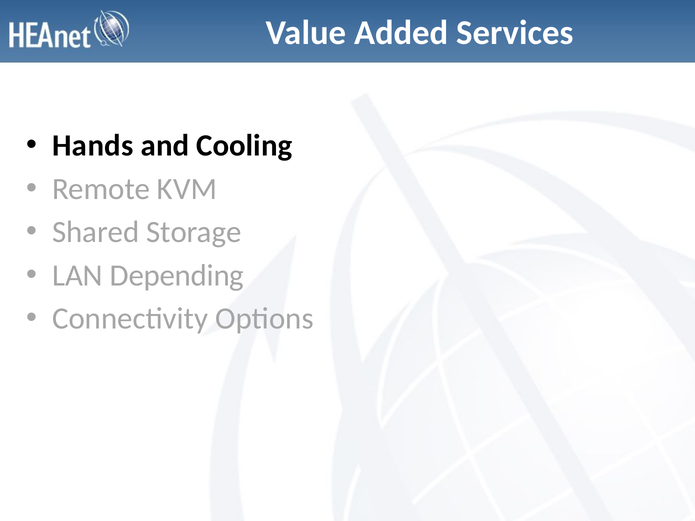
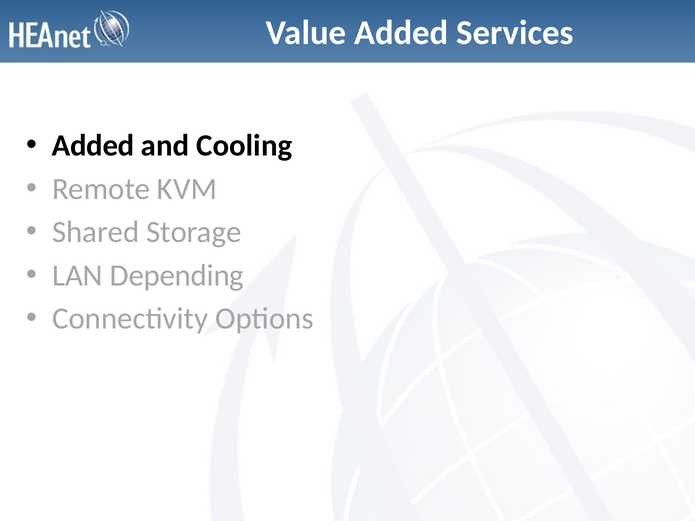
Hands at (93, 146): Hands -> Added
